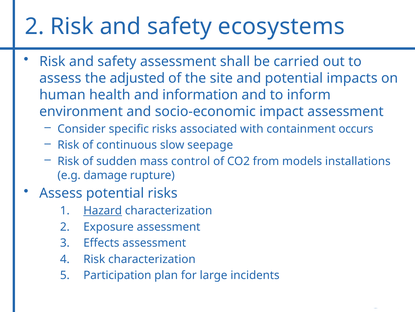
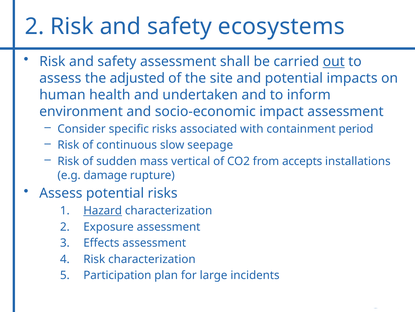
out underline: none -> present
information: information -> undertaken
occurs: occurs -> period
control: control -> vertical
models: models -> accepts
